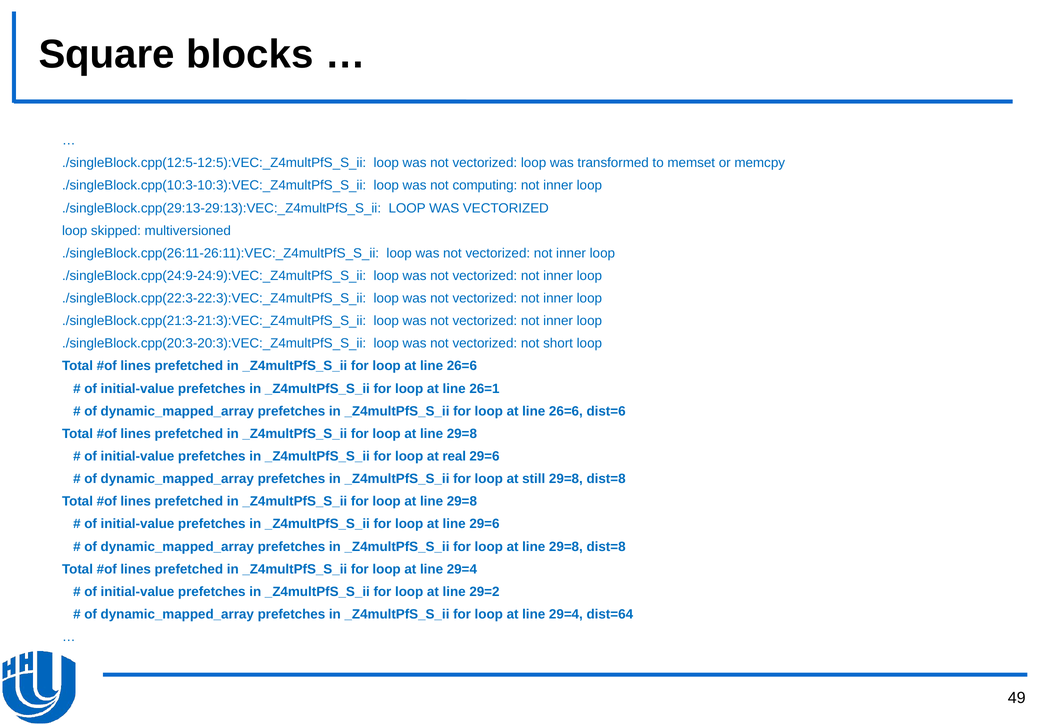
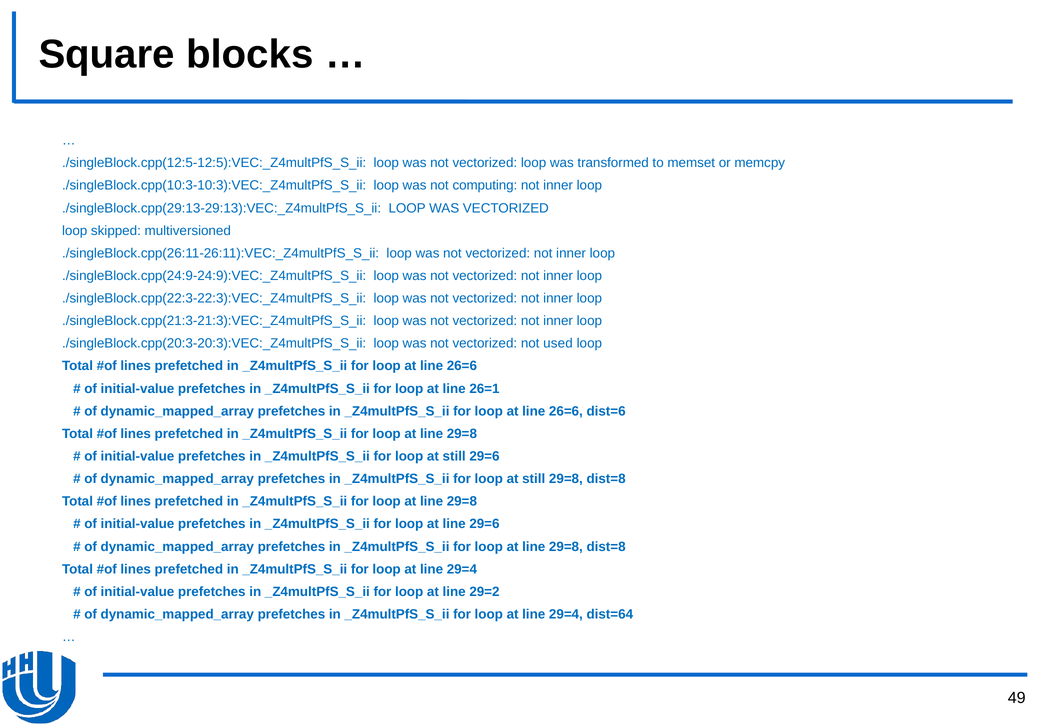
short: short -> used
real at (454, 457): real -> still
